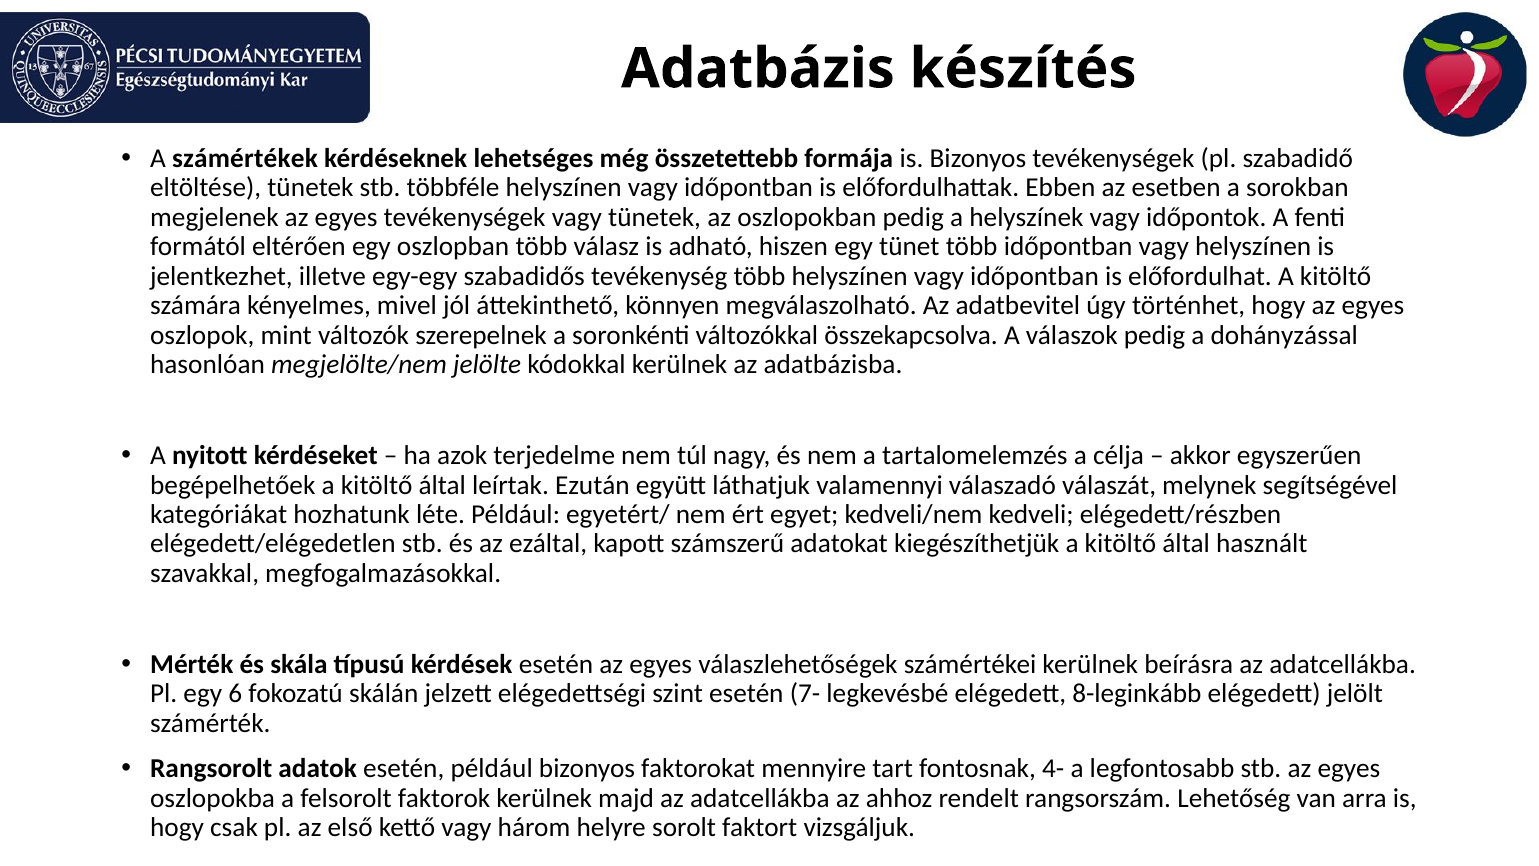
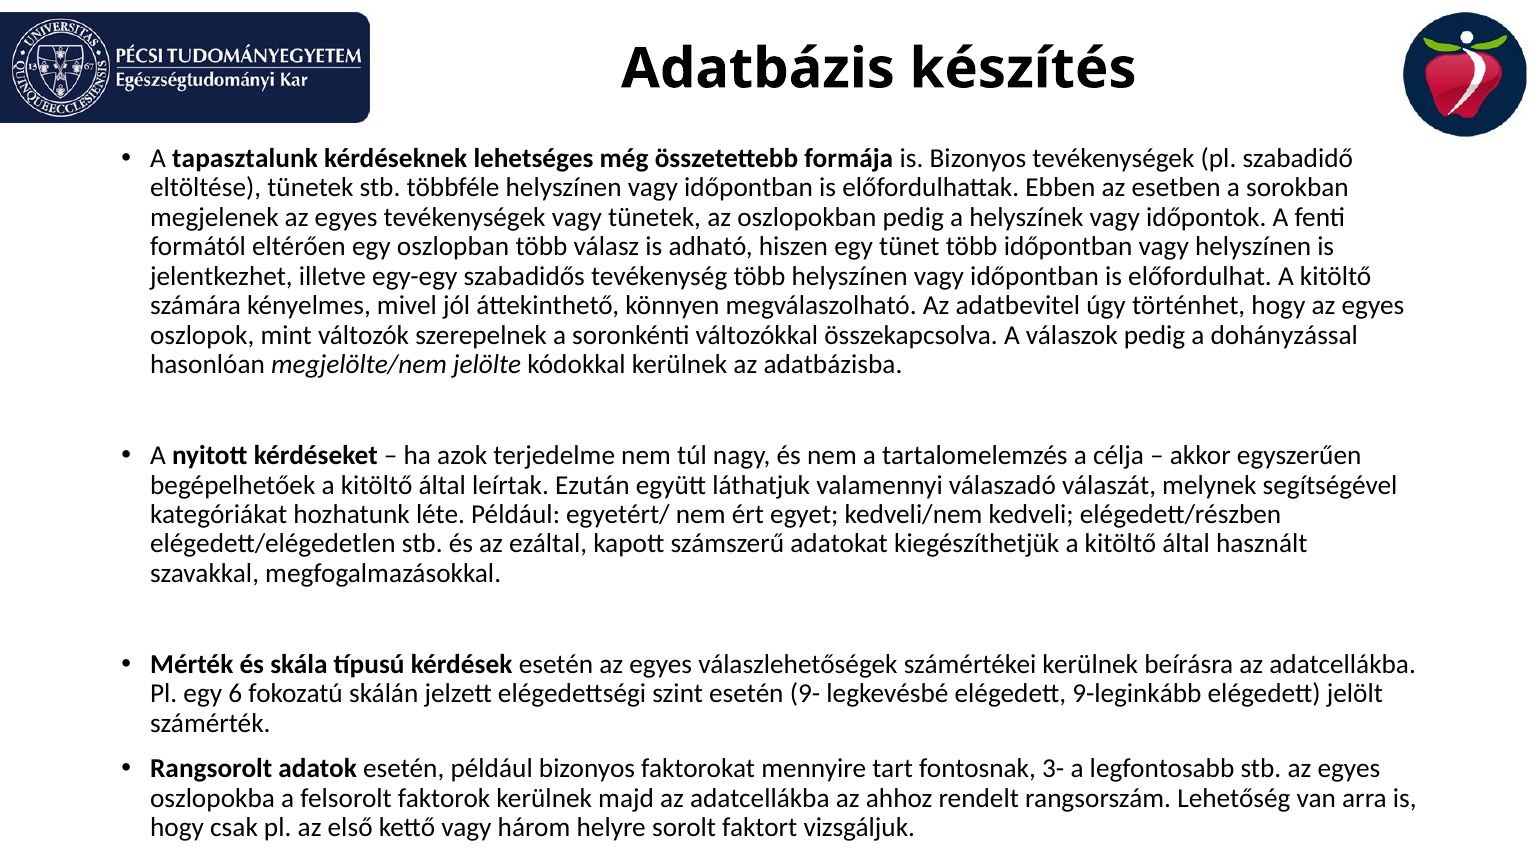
számértékek: számértékek -> tapasztalunk
7-: 7- -> 9-
8-leginkább: 8-leginkább -> 9-leginkább
4-: 4- -> 3-
